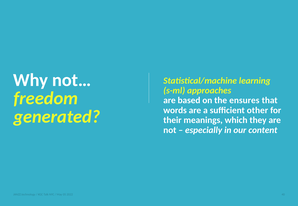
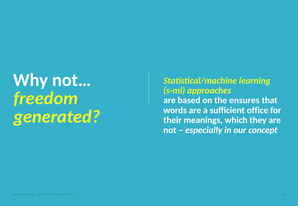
other: other -> office
content: content -> concept
